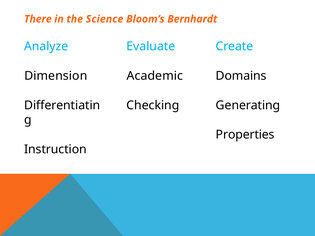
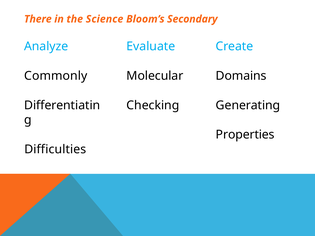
Bernhardt: Bernhardt -> Secondary
Dimension: Dimension -> Commonly
Academic: Academic -> Molecular
Instruction: Instruction -> Difficulties
